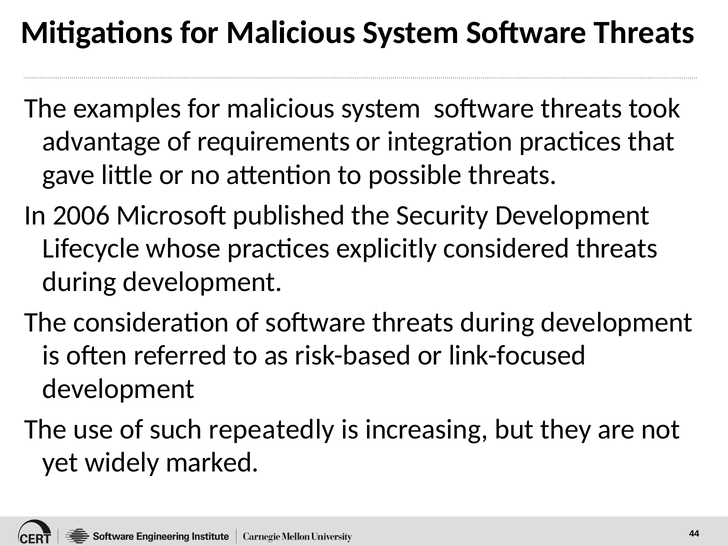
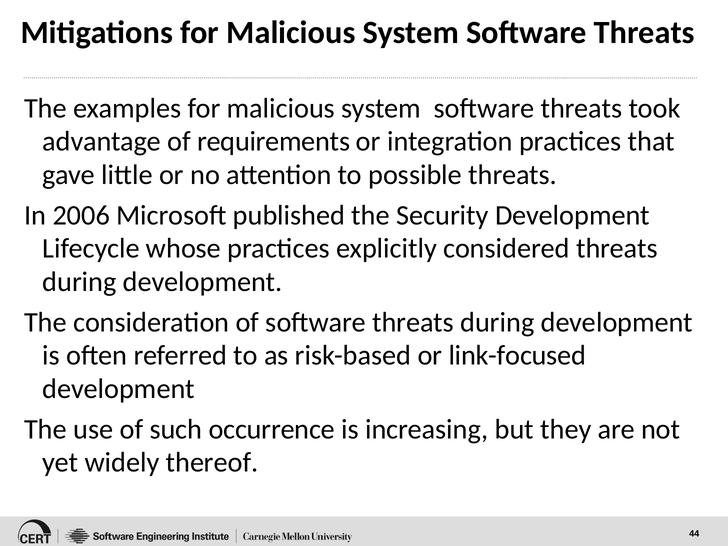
repeatedly: repeatedly -> occurrence
marked: marked -> thereof
